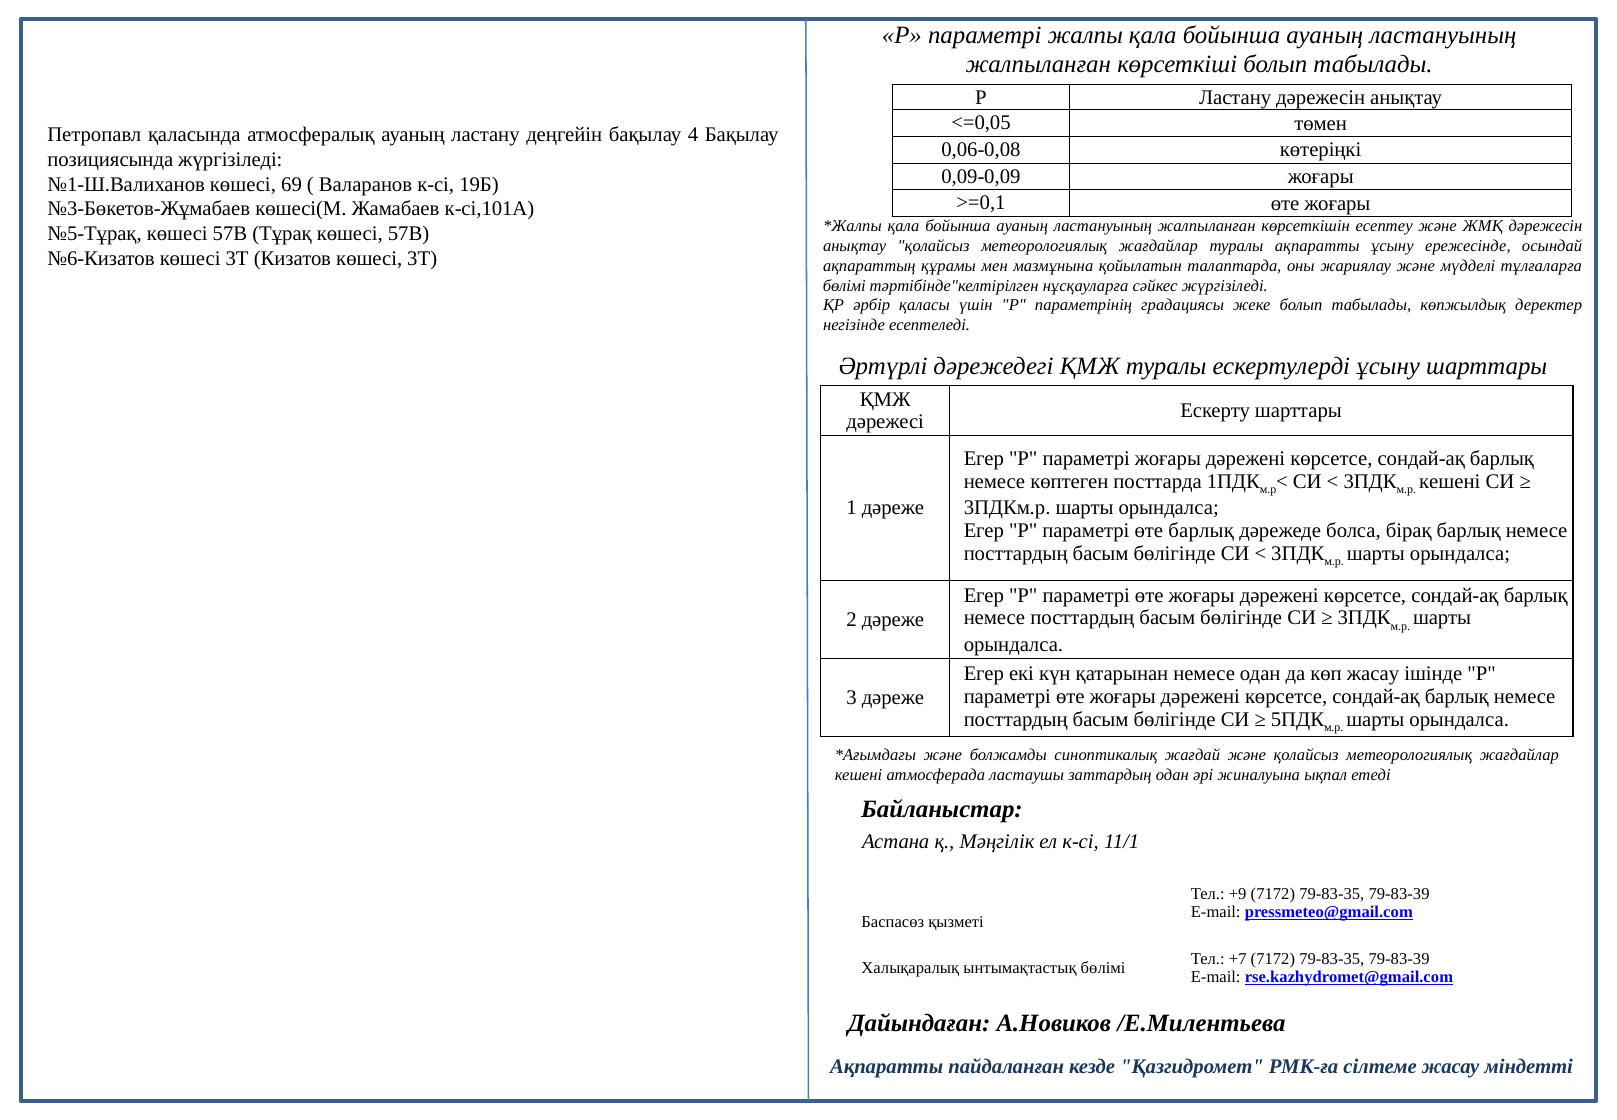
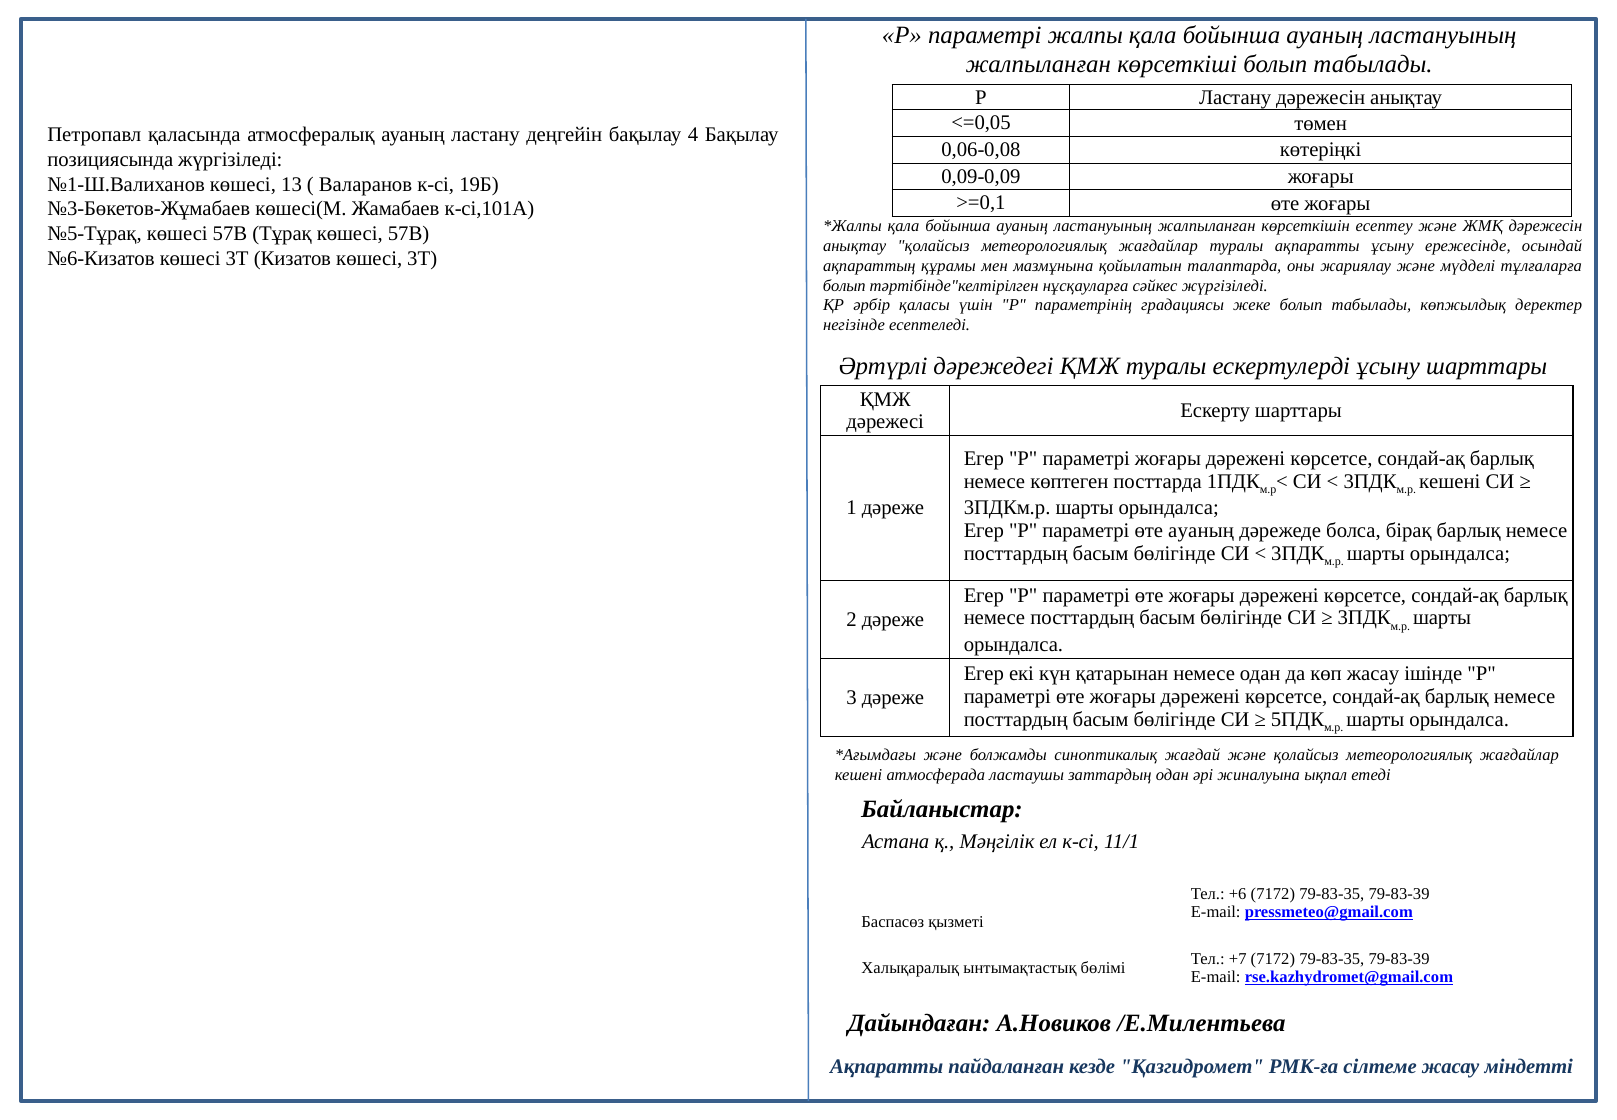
69: 69 -> 13
бөлімі at (844, 285): бөлімі -> болып
өте барлық: барлық -> ауаның
+9: +9 -> +6
